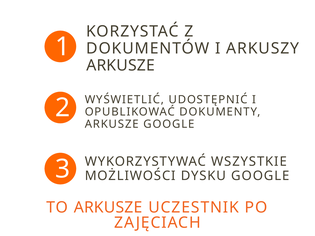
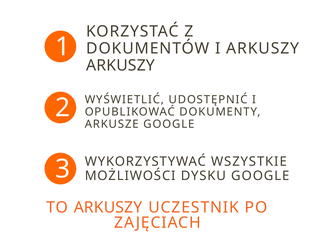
ARKUSZE at (121, 65): ARKUSZE -> ARKUSZY
TO ARKUSZE: ARKUSZE -> ARKUSZY
